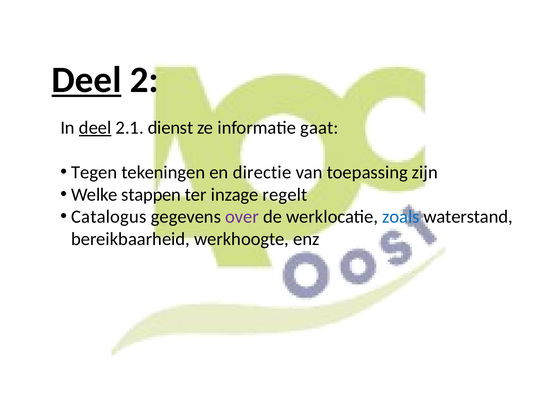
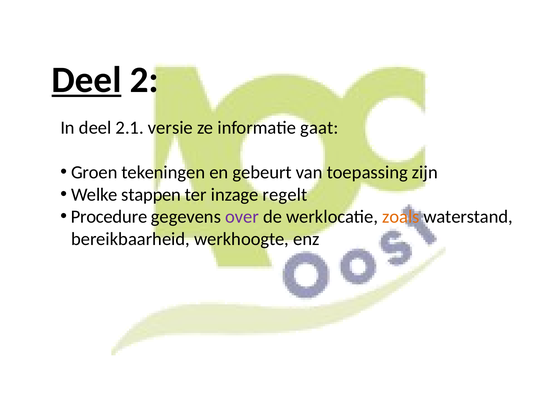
deel at (95, 128) underline: present -> none
dienst: dienst -> versie
Tegen: Tegen -> Groen
directie: directie -> gebeurt
Catalogus: Catalogus -> Procedure
zoals colour: blue -> orange
